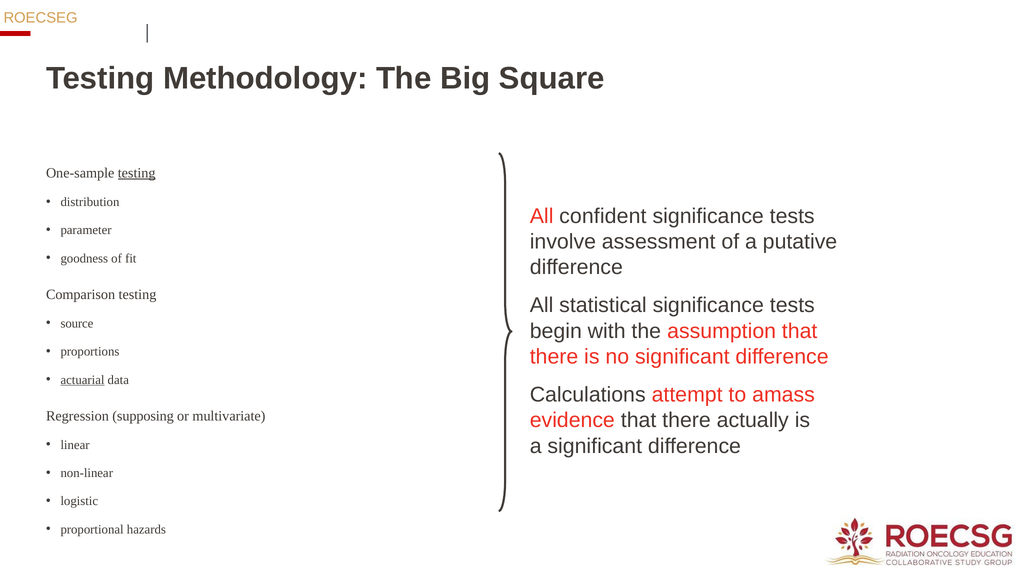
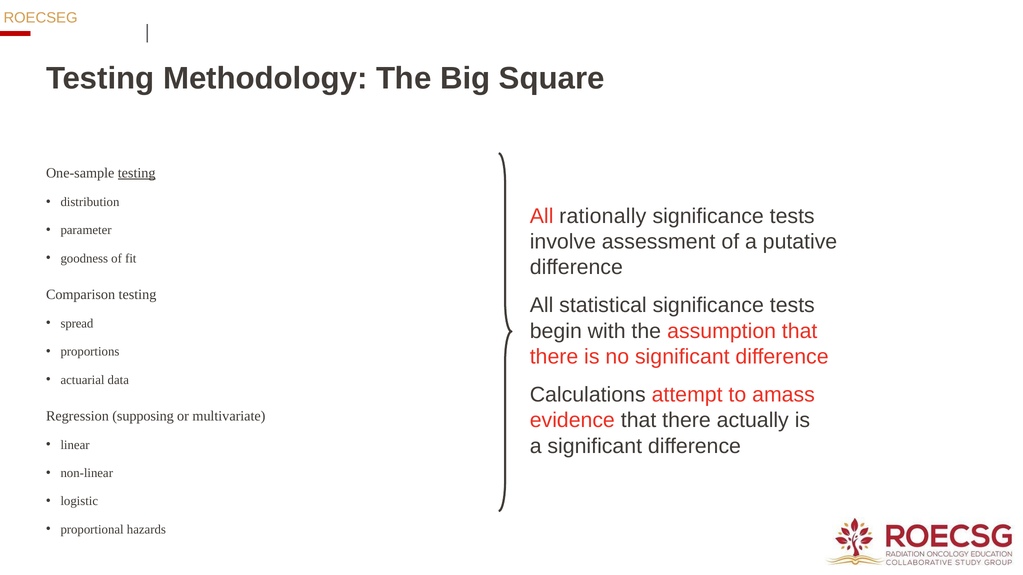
confident: confident -> rationally
source: source -> spread
actuarial underline: present -> none
